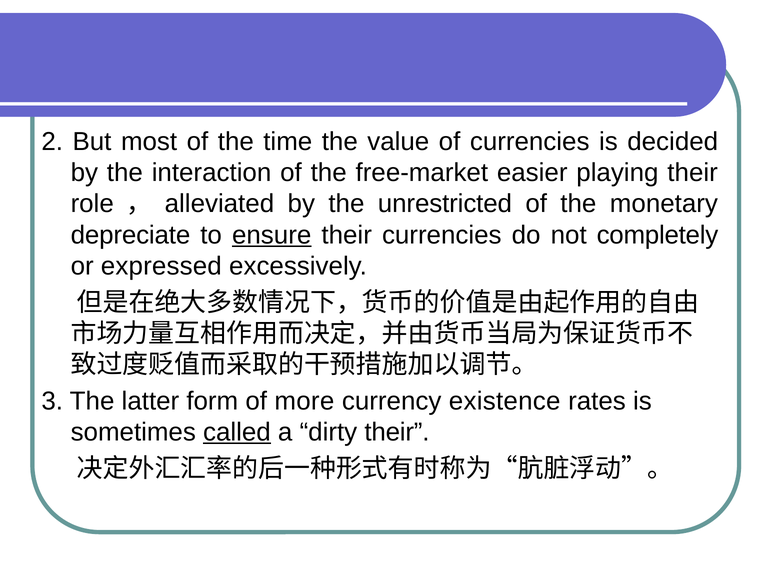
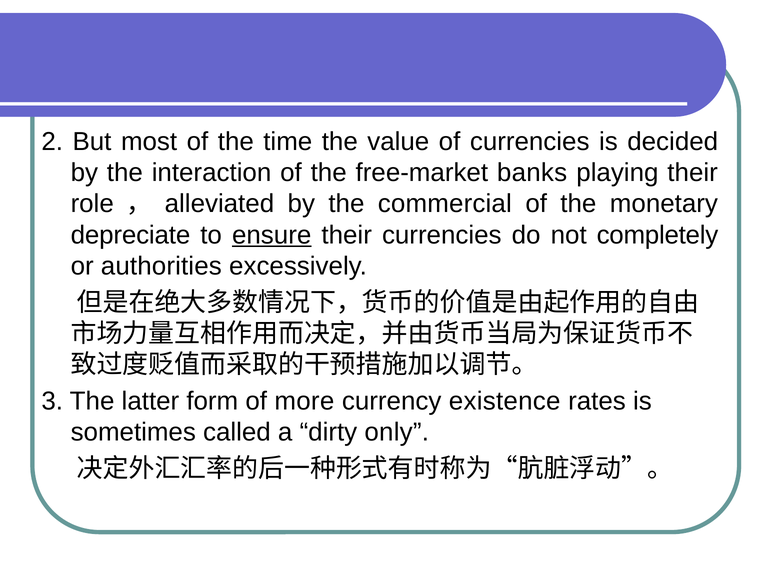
easier: easier -> banks
unrestricted: unrestricted -> commercial
expressed: expressed -> authorities
called underline: present -> none
dirty their: their -> only
